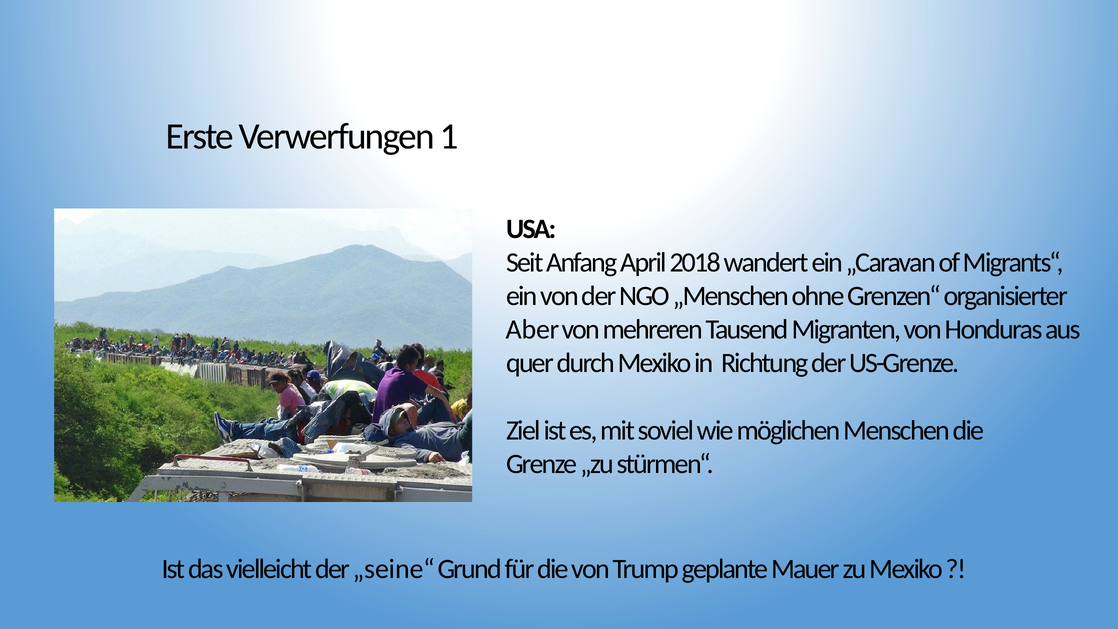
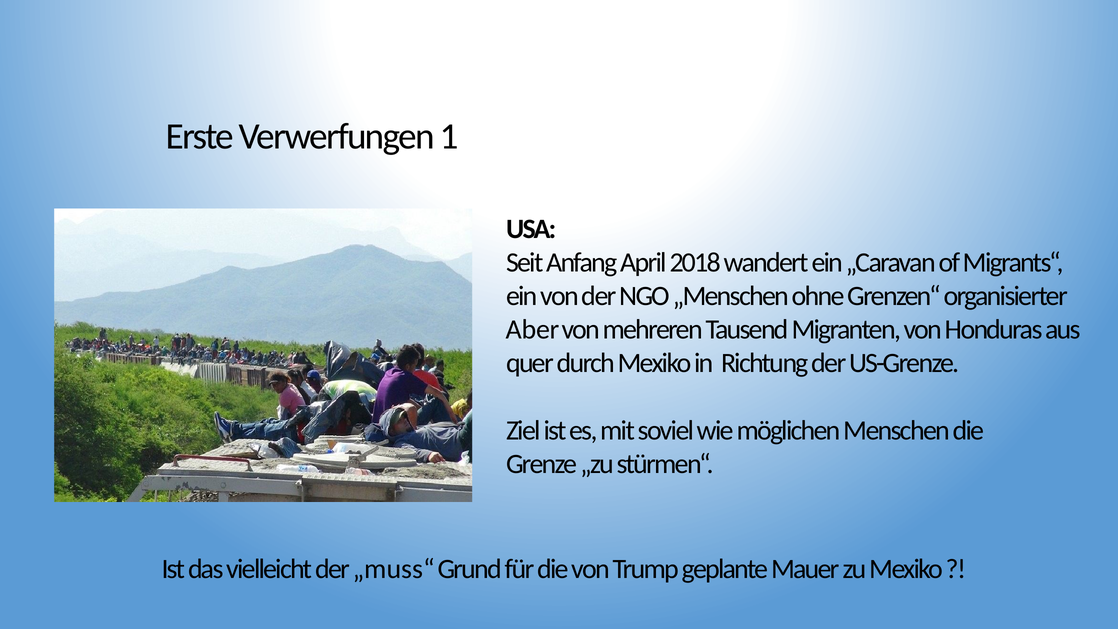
„seine“: „seine“ -> „muss“
